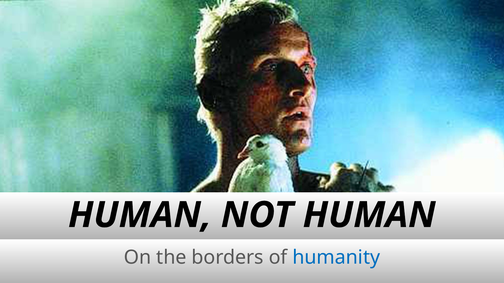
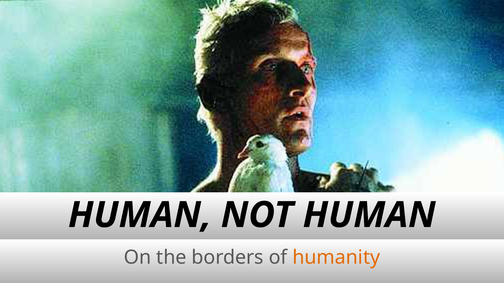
humanity colour: blue -> orange
